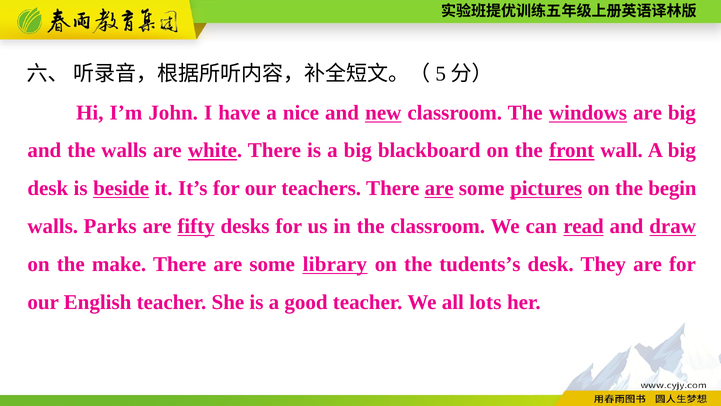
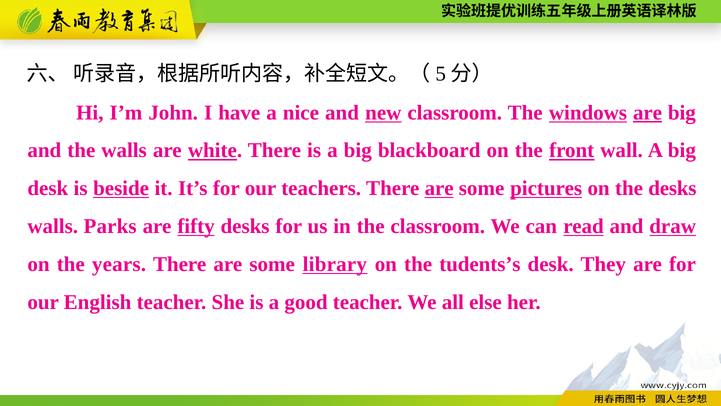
are at (648, 112) underline: none -> present
the begin: begin -> desks
make: make -> years
lots: lots -> else
